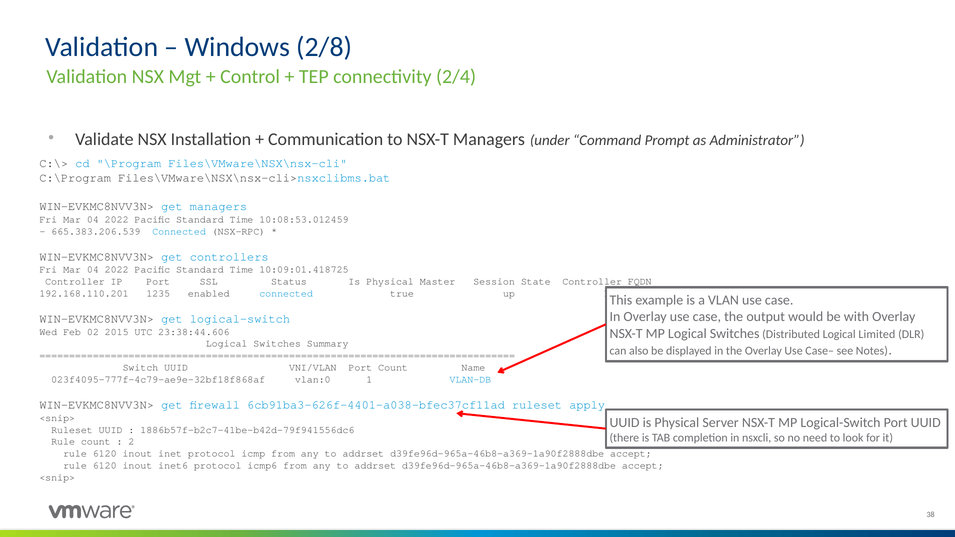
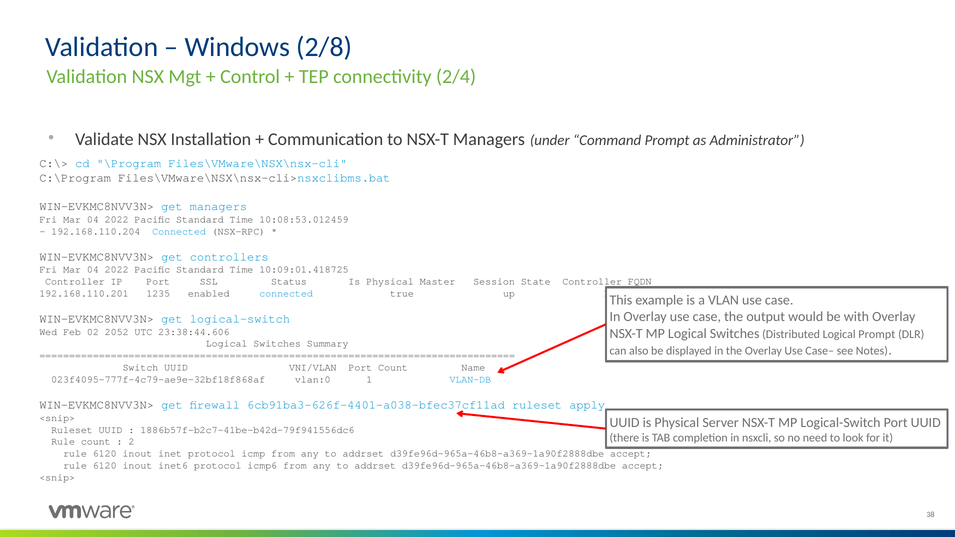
665.383.206.539: 665.383.206.539 -> 192.168.110.204
2015: 2015 -> 2052
Logical Limited: Limited -> Prompt
